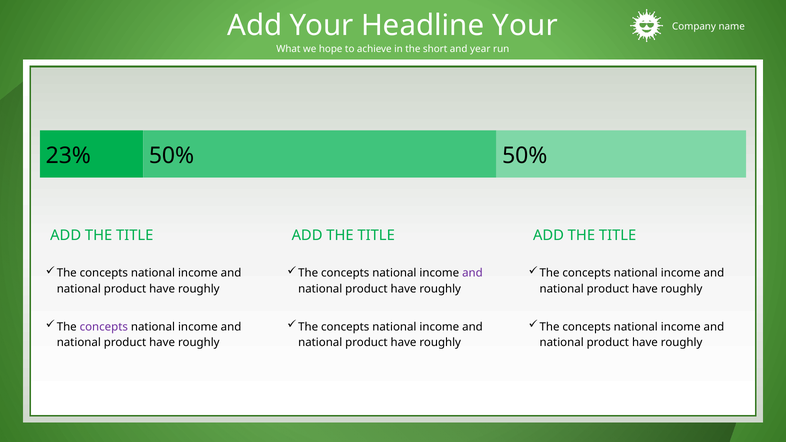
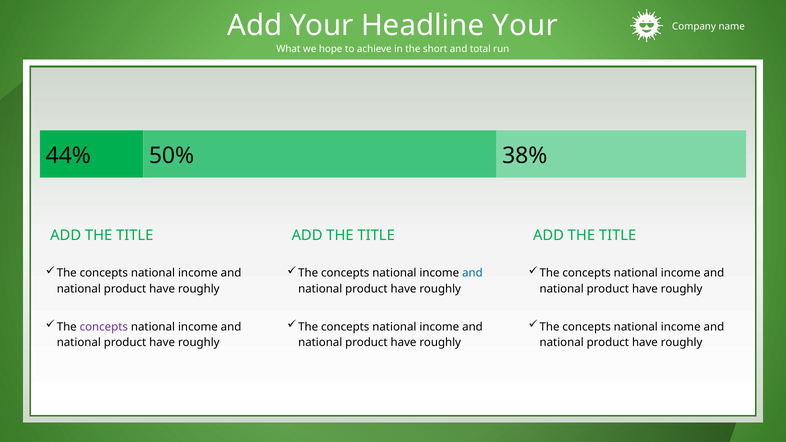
year: year -> total
23%: 23% -> 44%
50% 50%: 50% -> 38%
and at (472, 273) colour: purple -> blue
